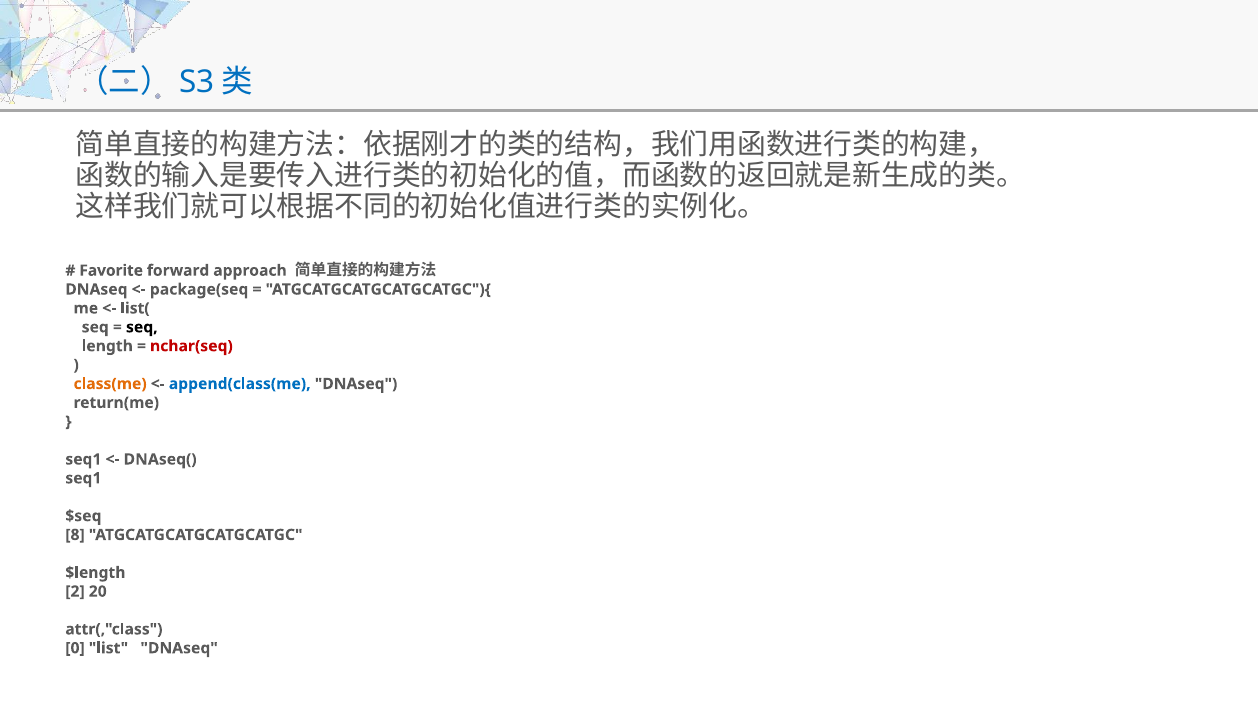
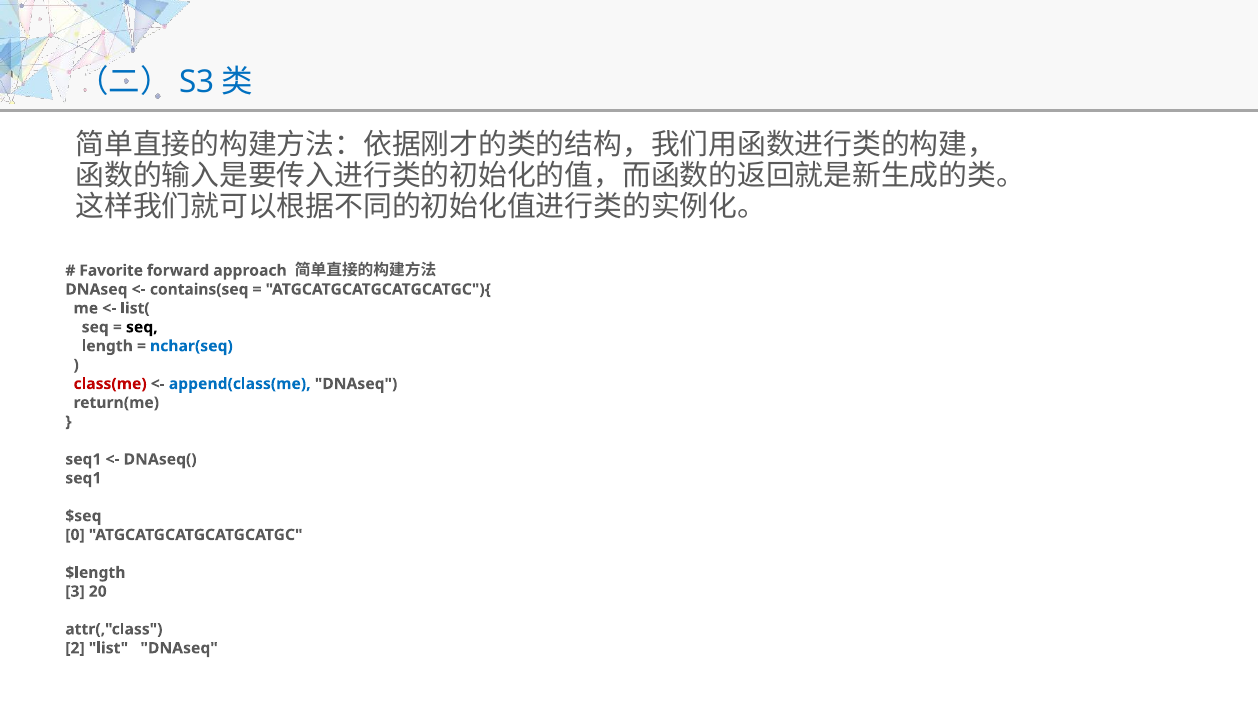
package(seq: package(seq -> contains(seq
nchar(seq colour: red -> blue
class(me colour: orange -> red
8: 8 -> 0
2: 2 -> 3
0: 0 -> 2
